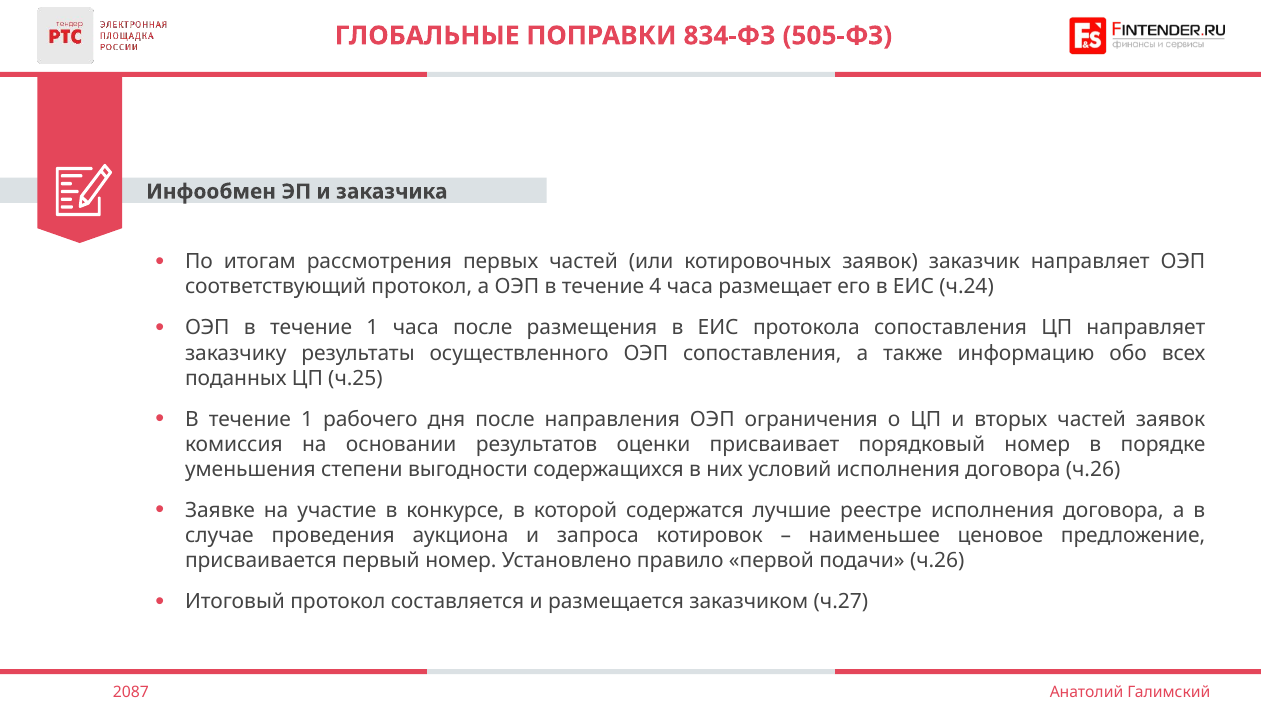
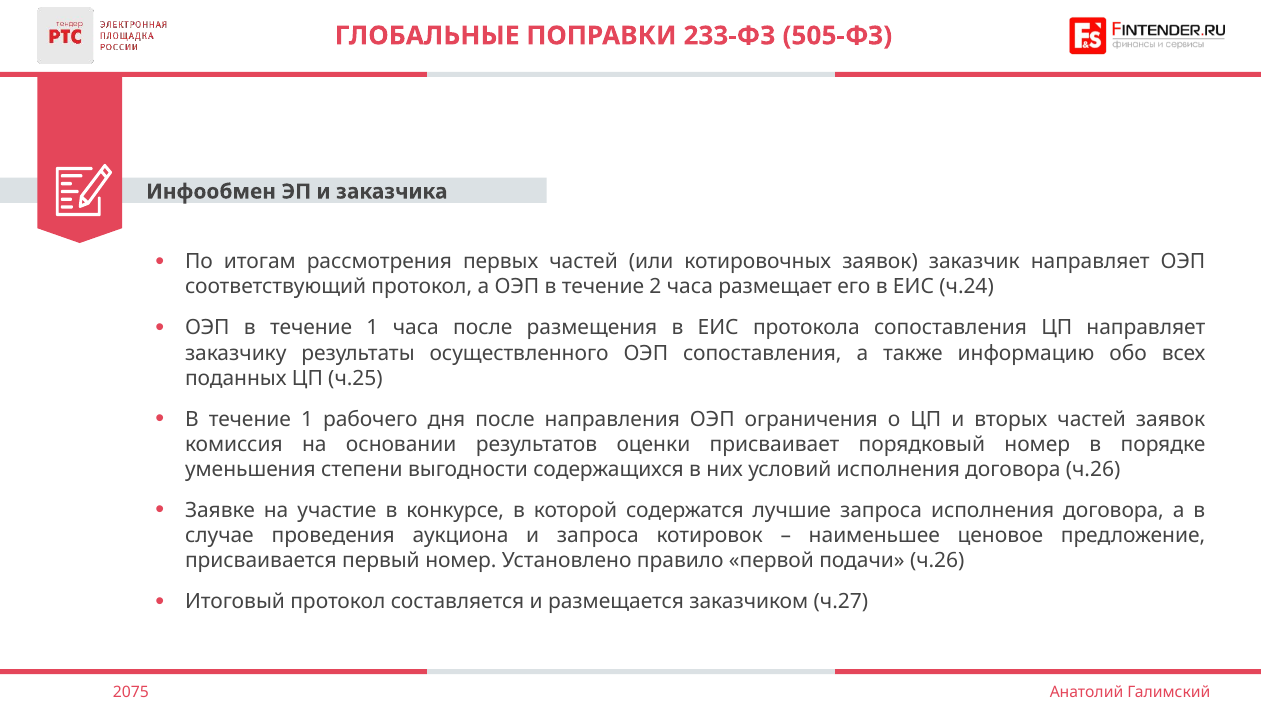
834-ФЗ: 834-ФЗ -> 233-ФЗ
4: 4 -> 2
лучшие реестре: реестре -> запроса
2087: 2087 -> 2075
